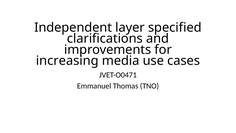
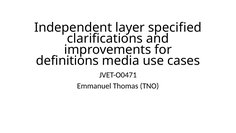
increasing: increasing -> definitions
